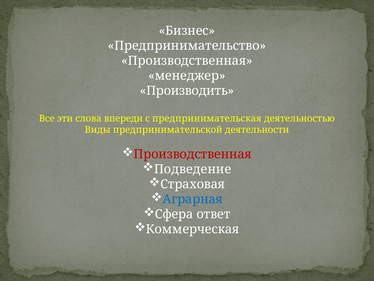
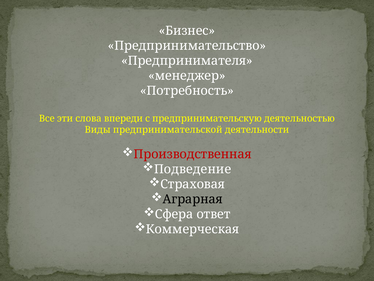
Производственная at (187, 61): Производственная -> Предпринимателя
Производить: Производить -> Потребность
предпринимательская: предпринимательская -> предпринимательскую
Аграрная colour: blue -> black
